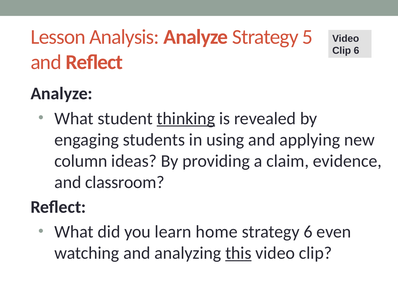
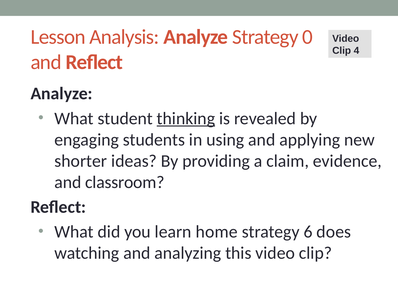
5: 5 -> 0
Clip 6: 6 -> 4
column: column -> shorter
even: even -> does
this underline: present -> none
